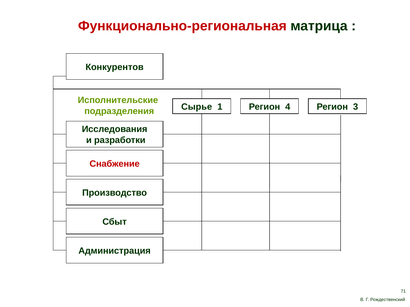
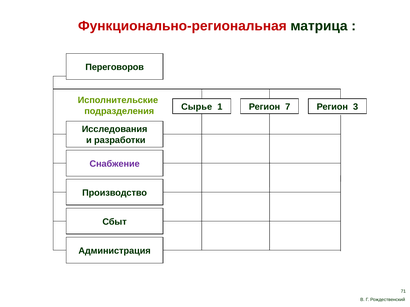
Конкурентов: Конкурентов -> Переговоров
4: 4 -> 7
Снабжение colour: red -> purple
